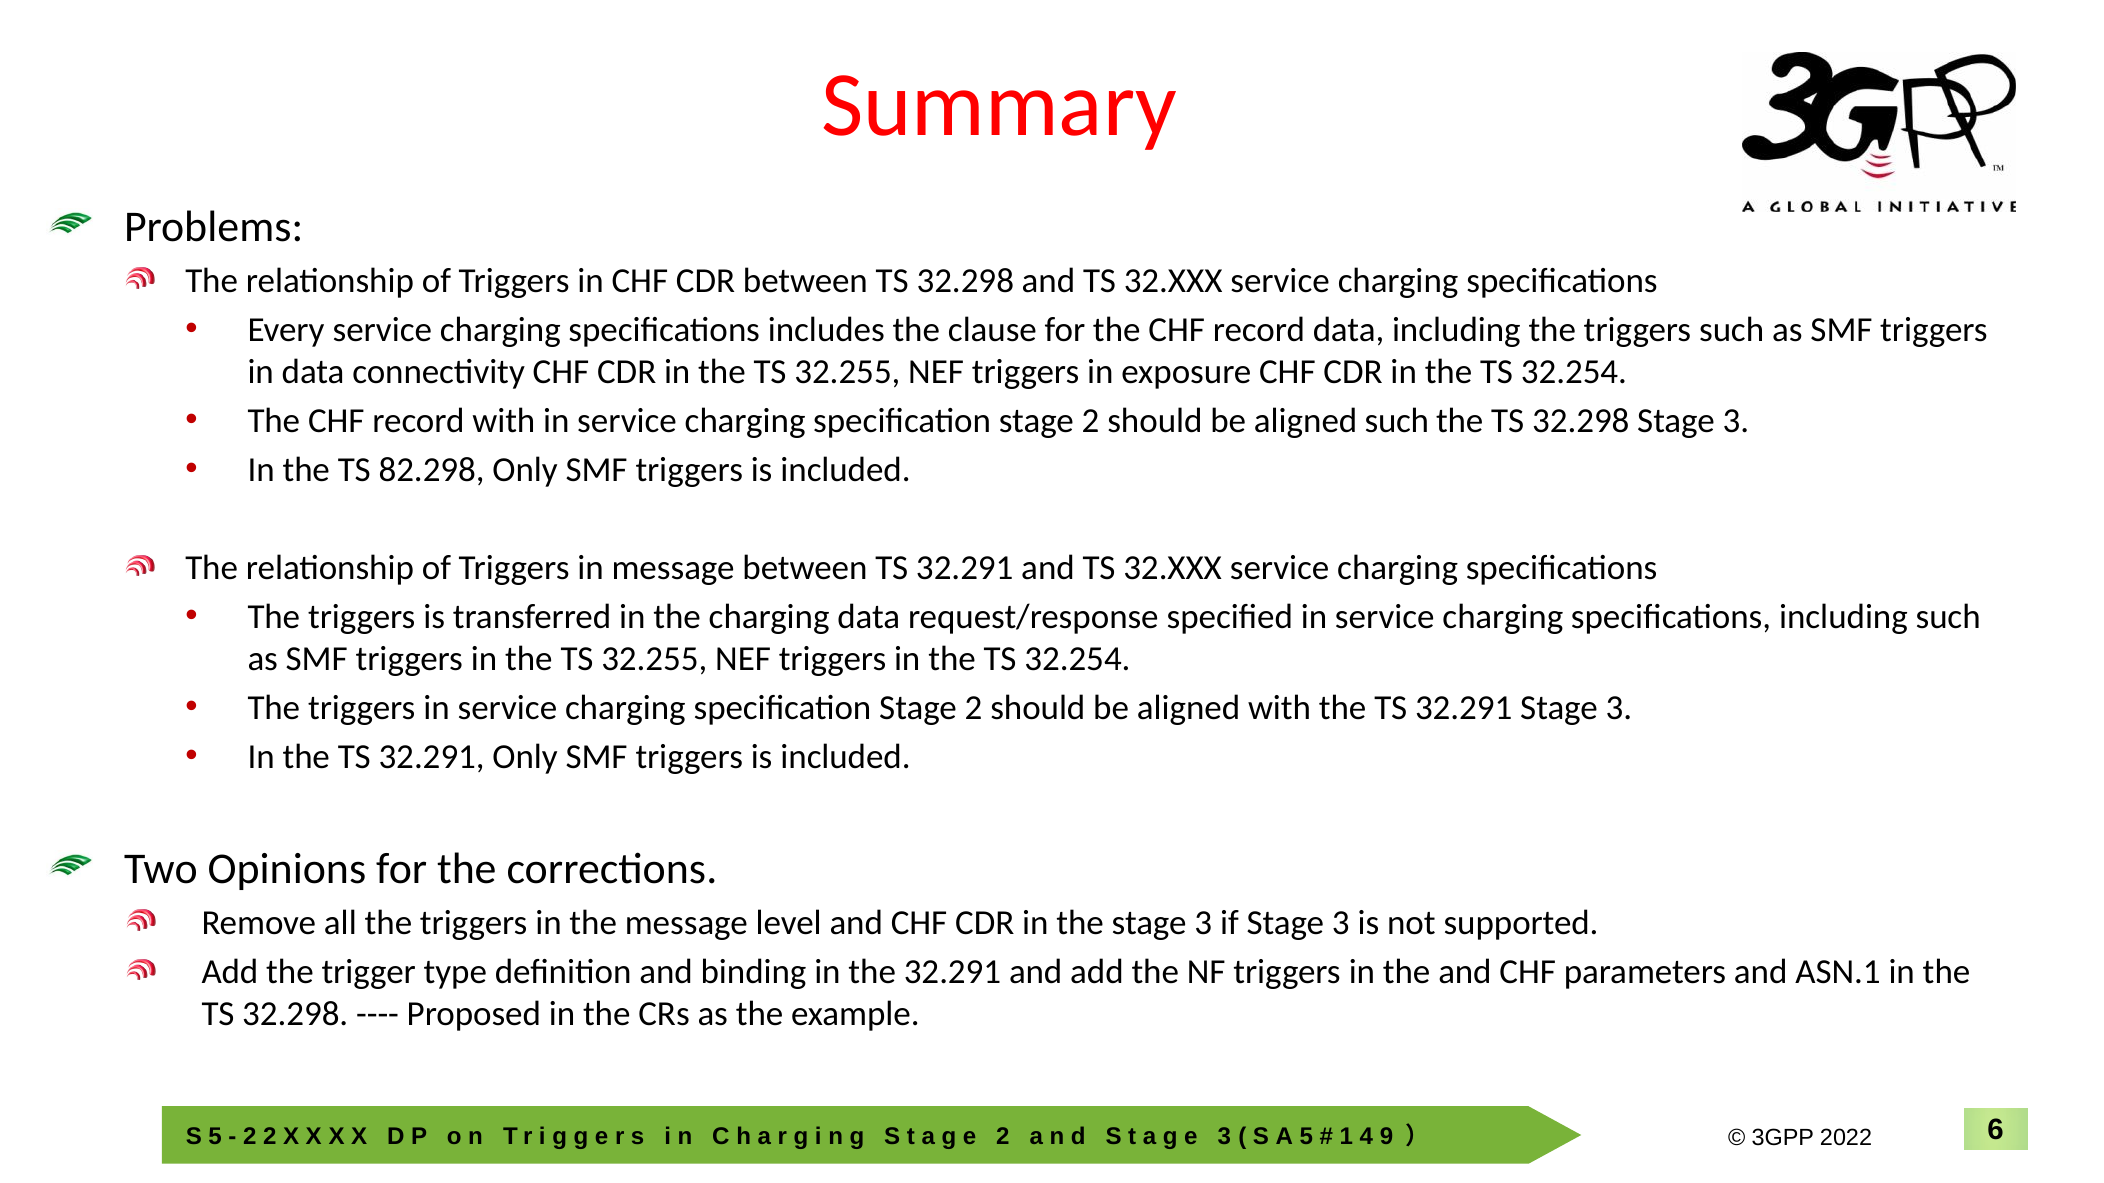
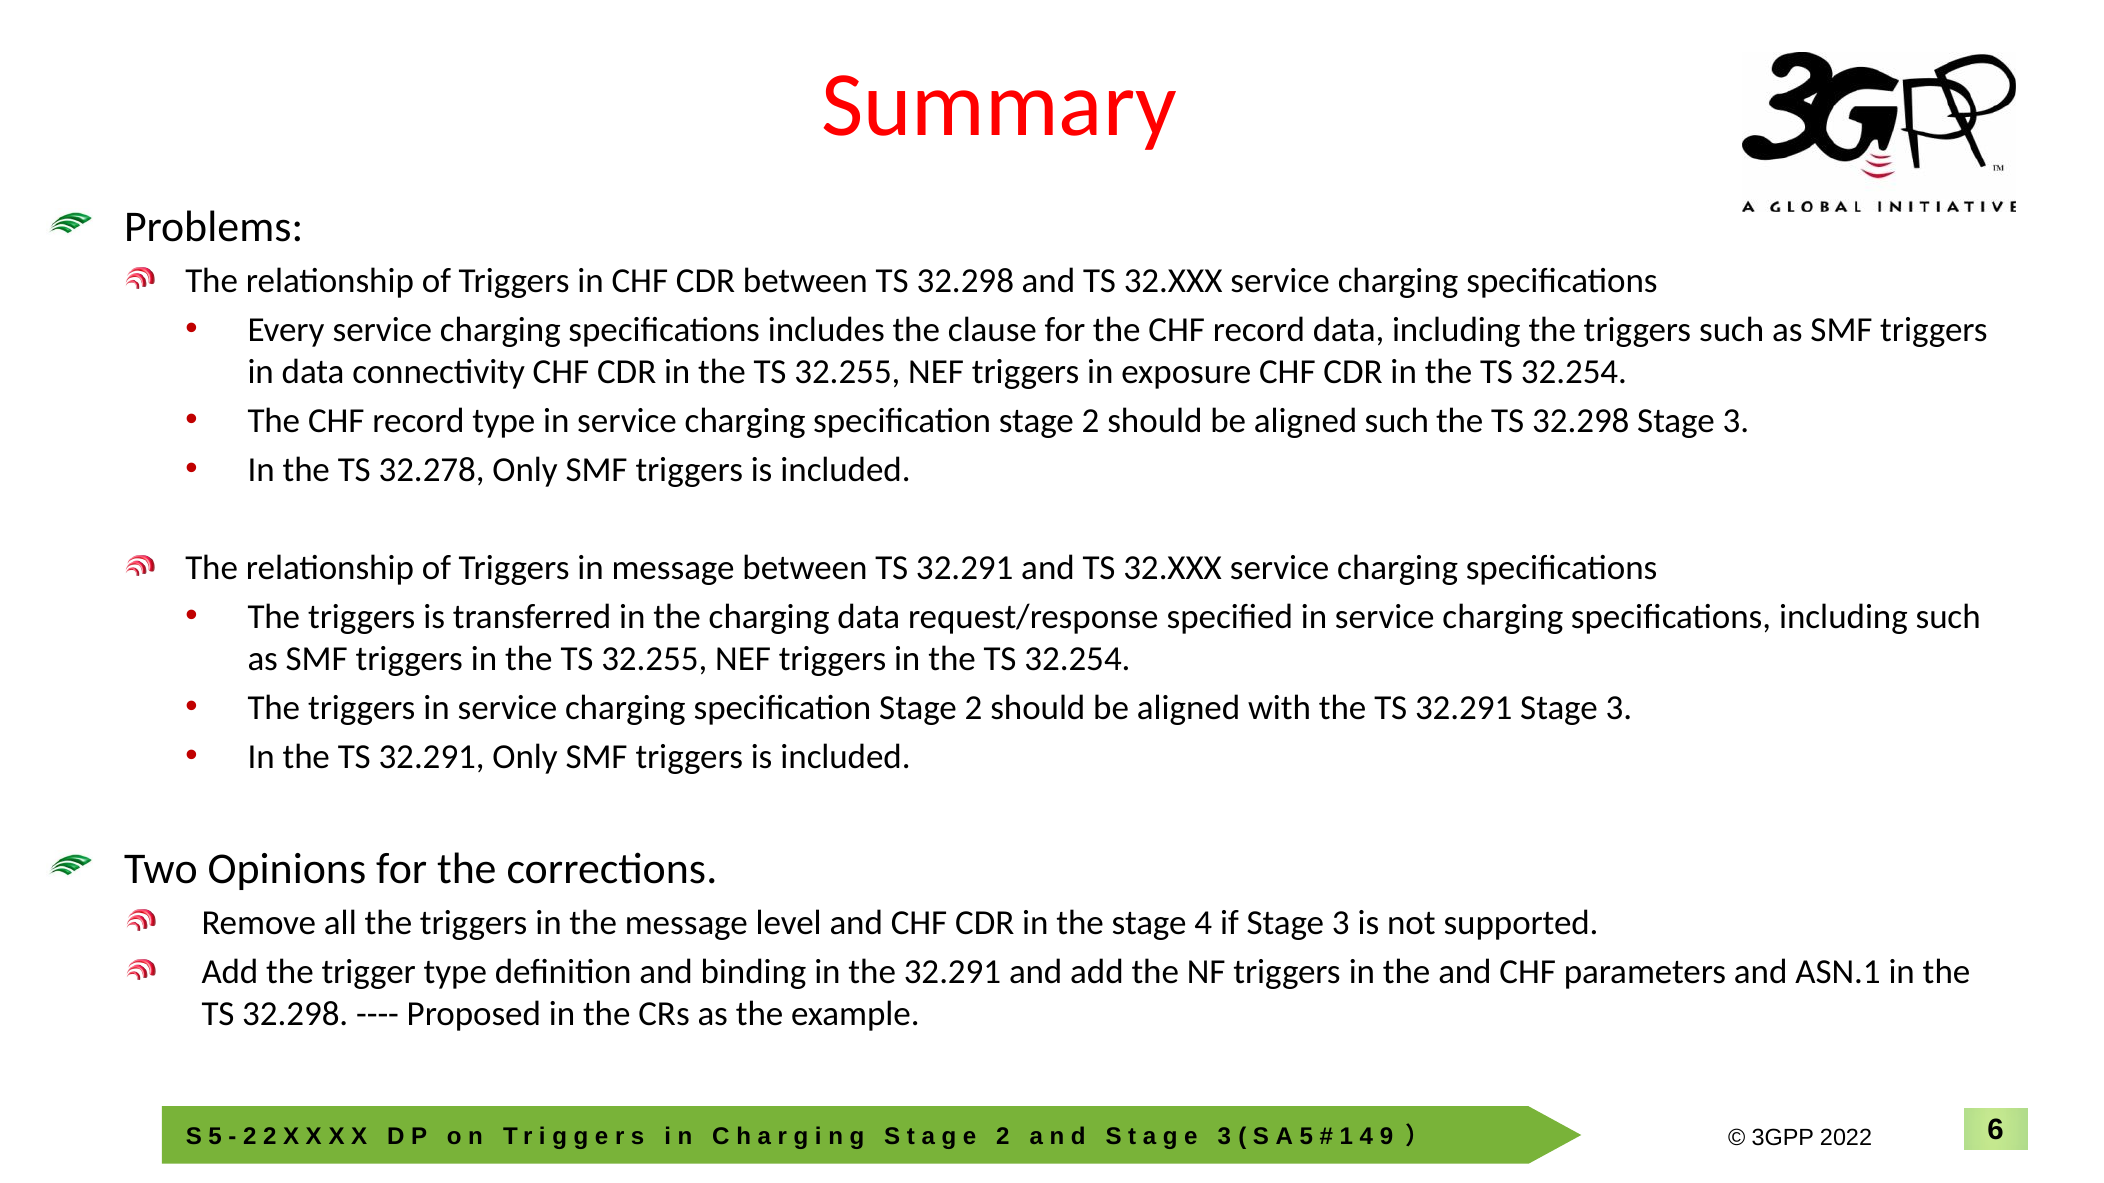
record with: with -> type
82.298: 82.298 -> 32.278
the stage 3: 3 -> 4
